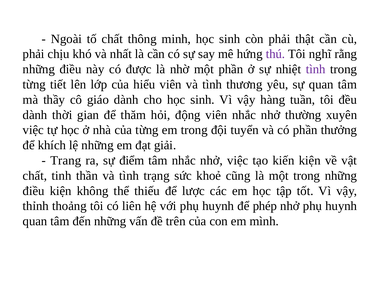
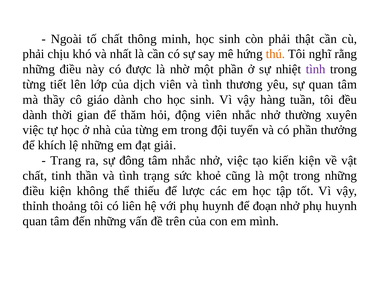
thú colour: purple -> orange
hiểu: hiểu -> dịch
điểm: điểm -> đông
phép: phép -> đoạn
